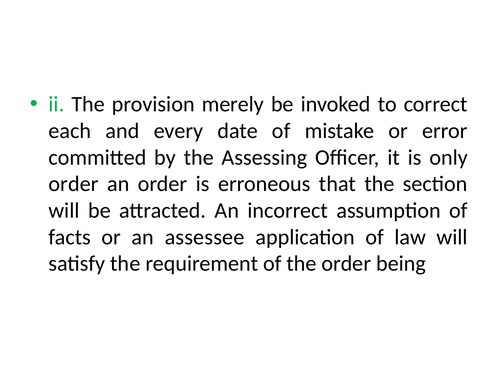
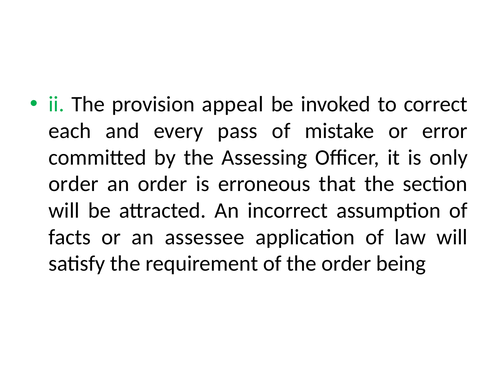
merely: merely -> appeal
date: date -> pass
